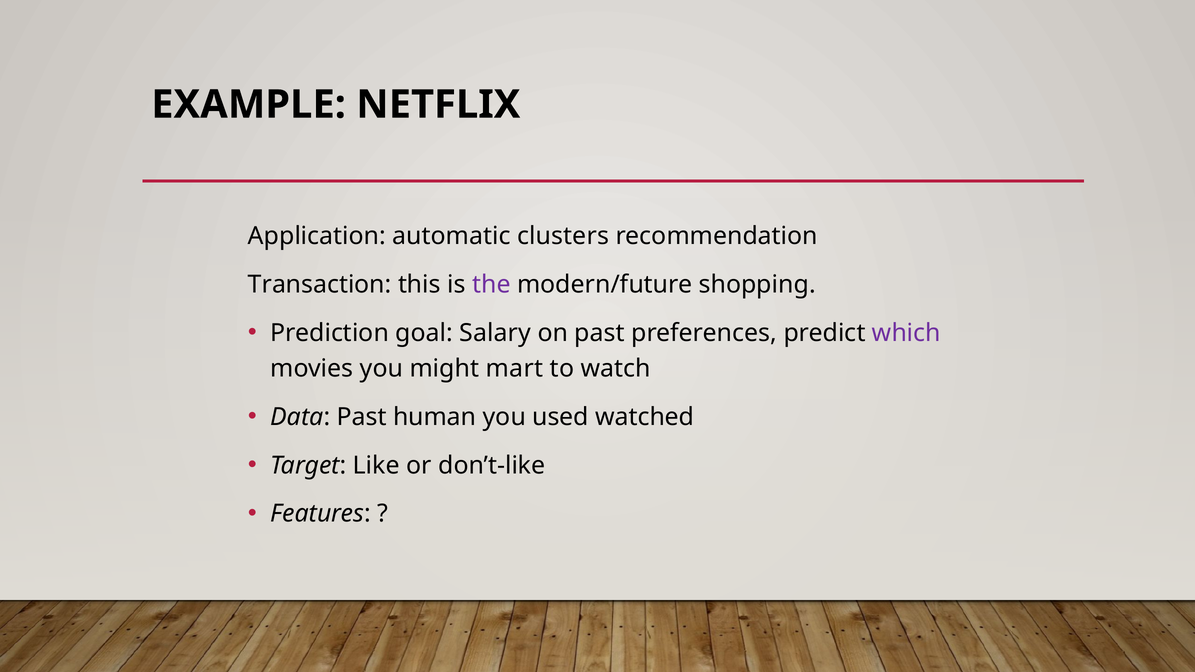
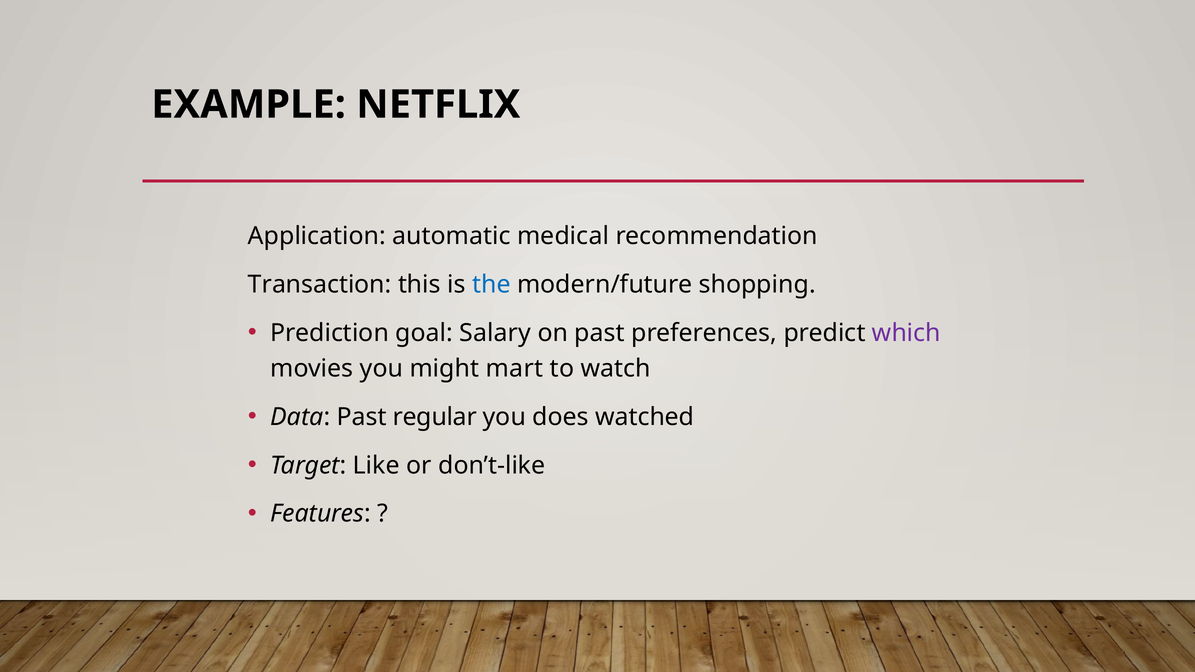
clusters: clusters -> medical
the colour: purple -> blue
human: human -> regular
used: used -> does
